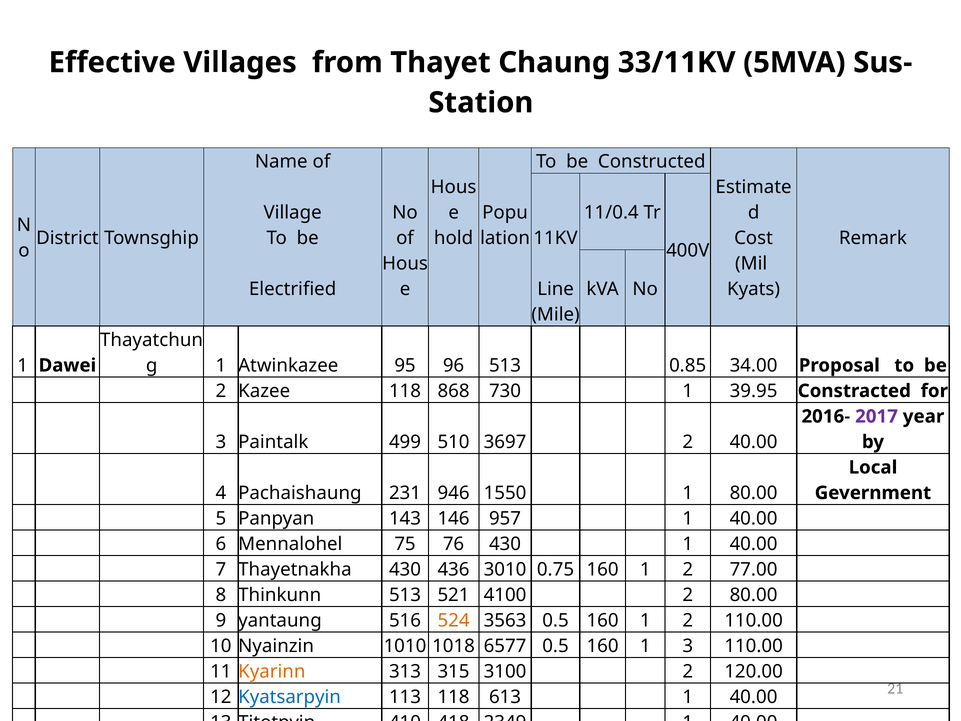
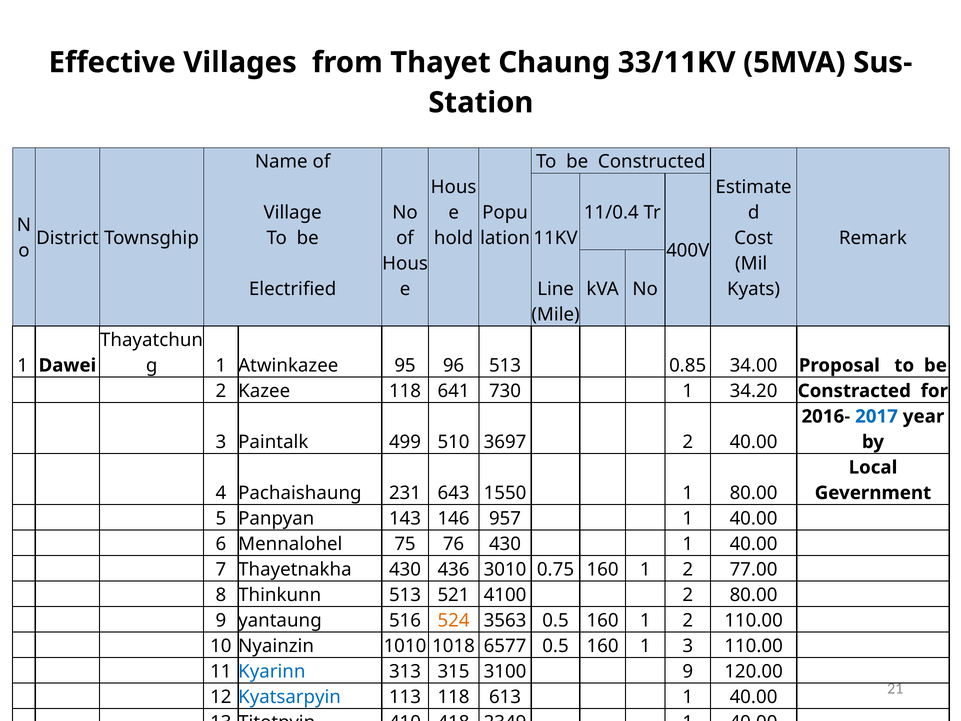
868: 868 -> 641
39.95: 39.95 -> 34.20
2017 colour: purple -> blue
946: 946 -> 643
Kyarinn colour: orange -> blue
3100 2: 2 -> 9
